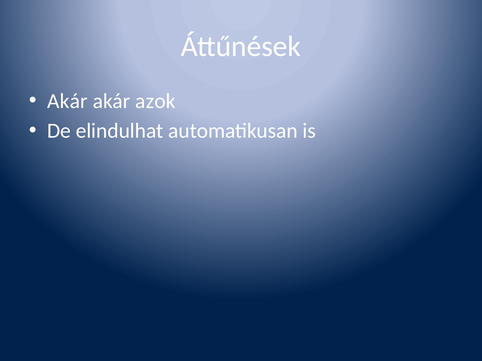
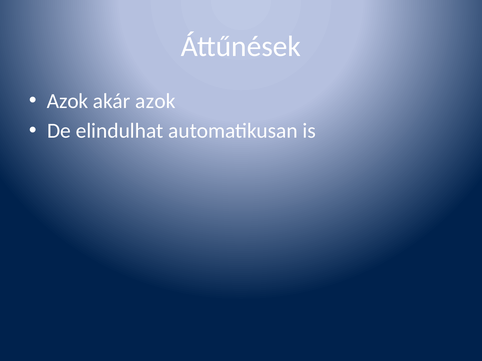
Akár at (67, 101): Akár -> Azok
